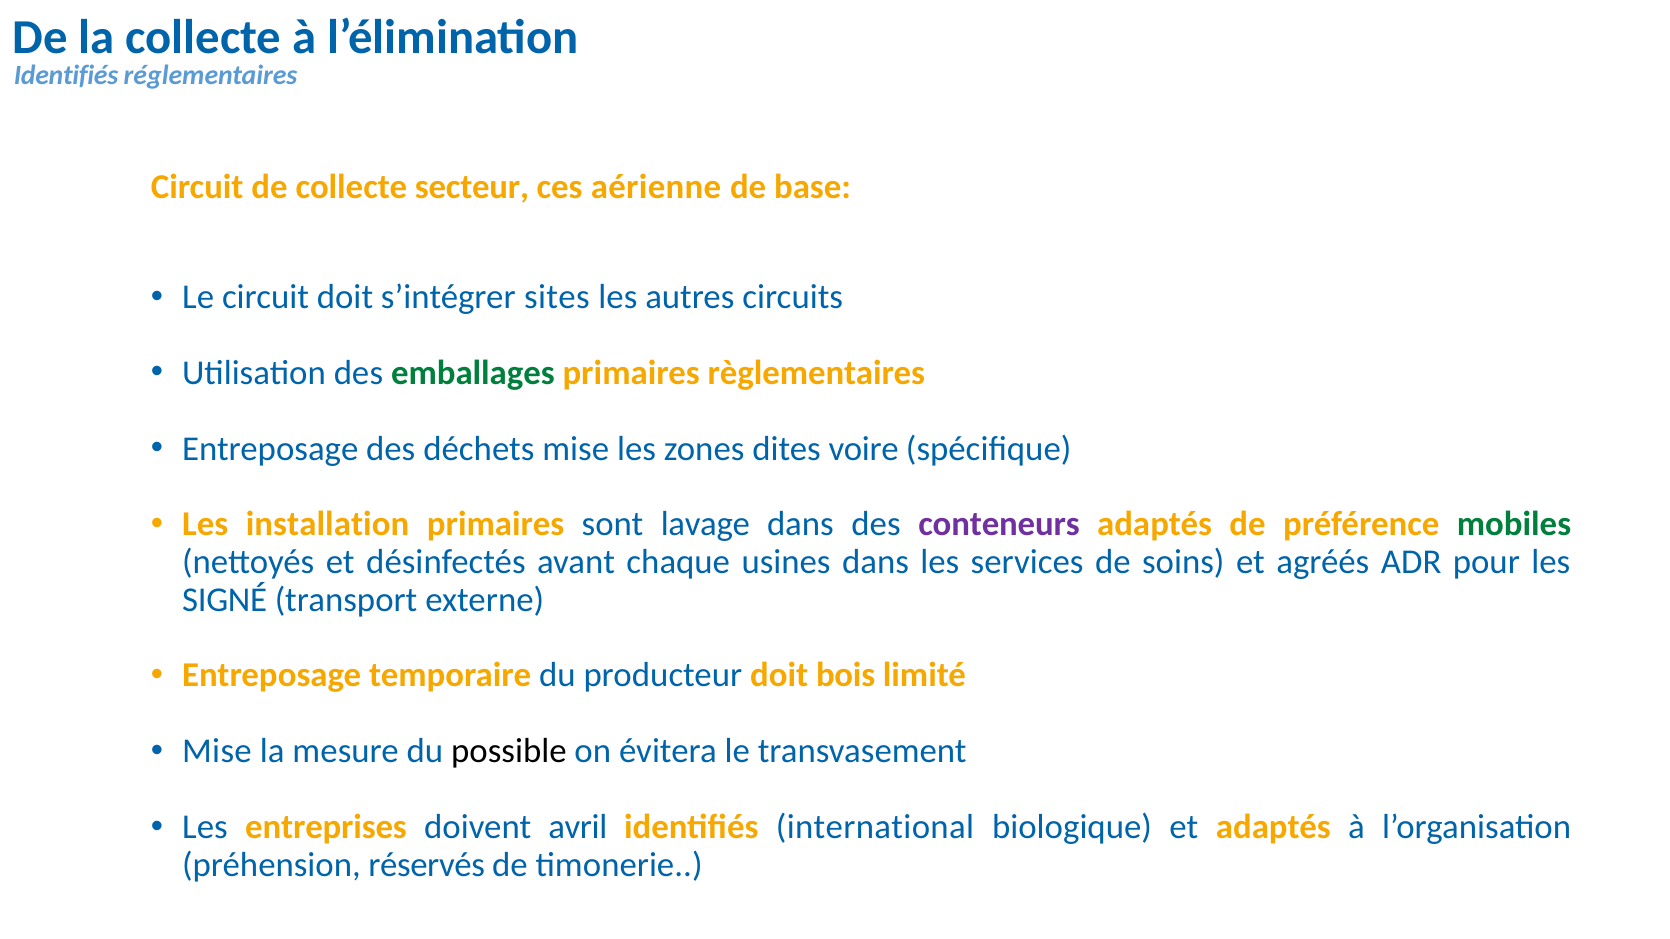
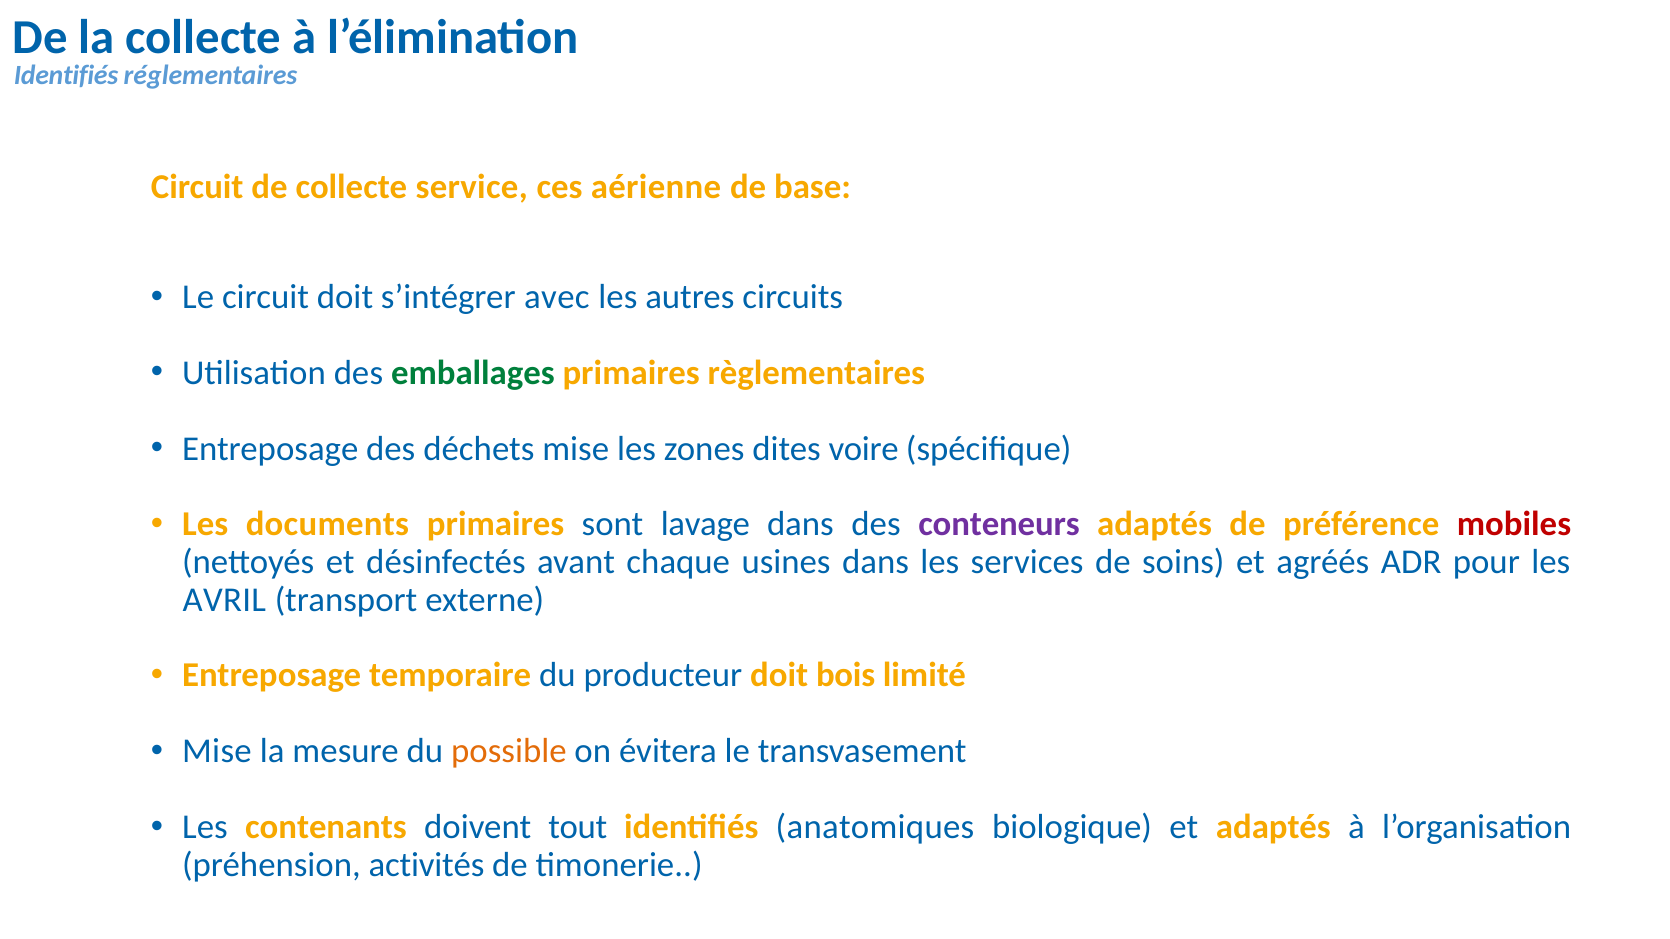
secteur: secteur -> service
sites: sites -> avec
installation: installation -> documents
mobiles colour: green -> red
SIGNÉ: SIGNÉ -> AVRIL
possible colour: black -> orange
entreprises: entreprises -> contenants
avril: avril -> tout
international: international -> anatomiques
réservés: réservés -> activités
